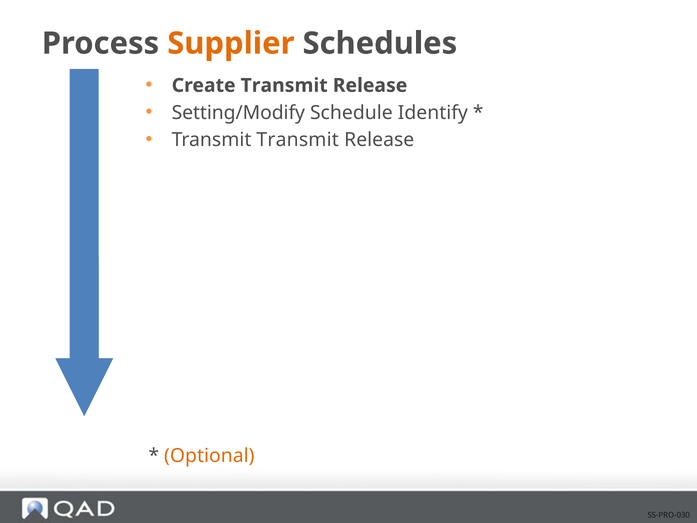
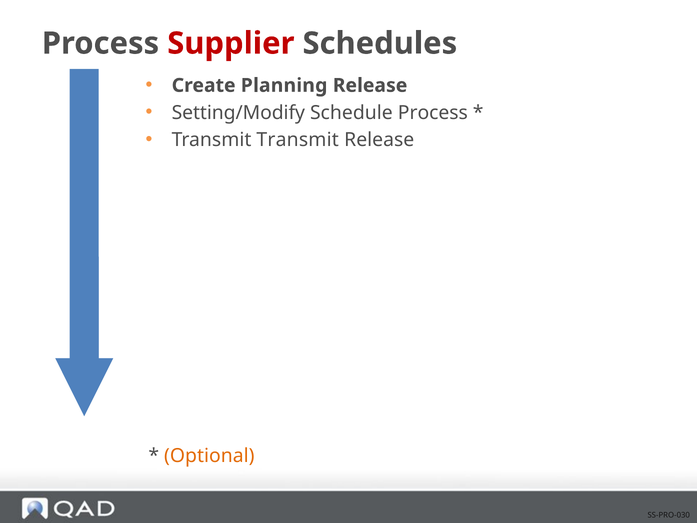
Supplier colour: orange -> red
Create Transmit: Transmit -> Planning
Schedule Identify: Identify -> Process
